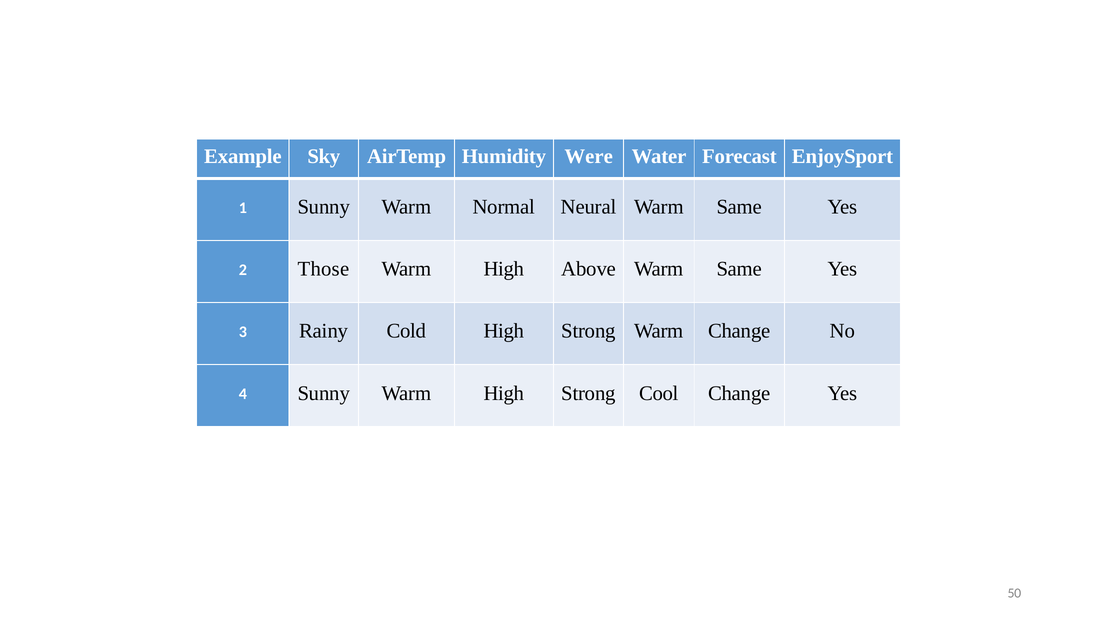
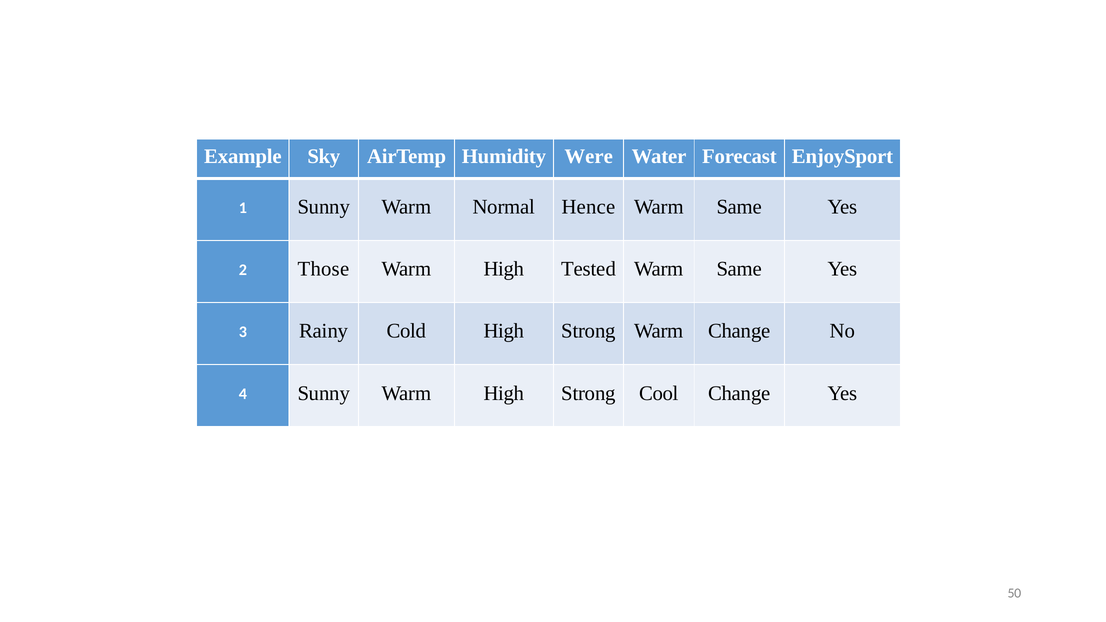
Neural: Neural -> Hence
Above: Above -> Tested
